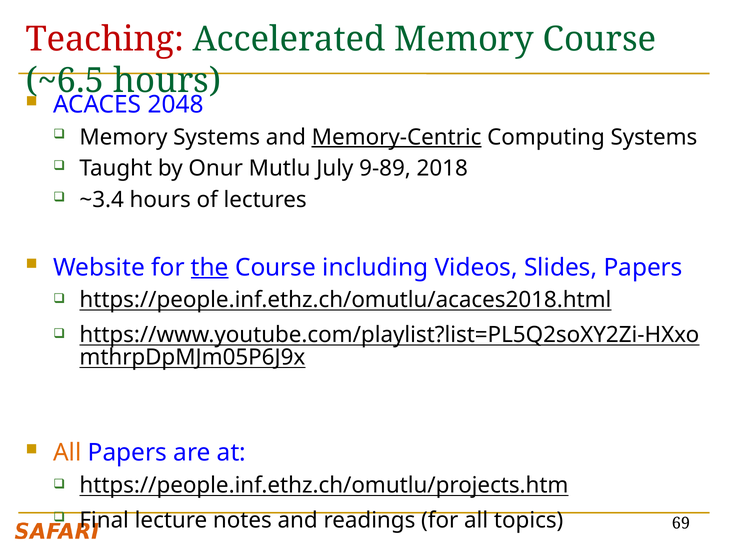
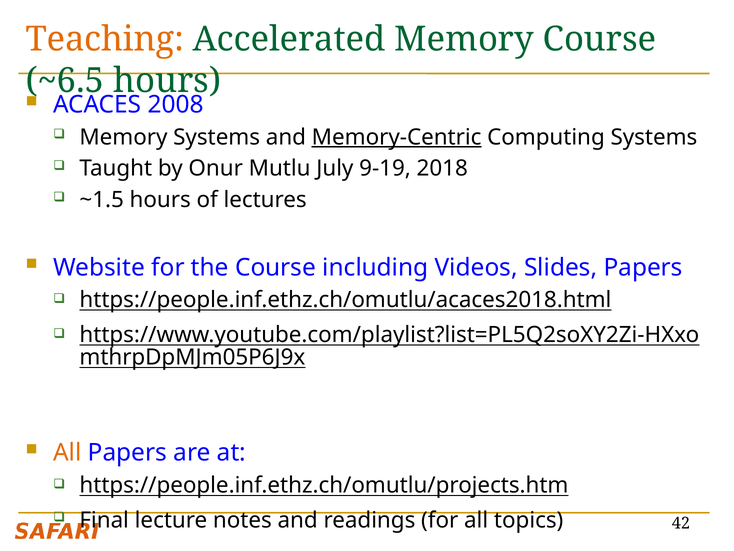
Teaching colour: red -> orange
2048: 2048 -> 2008
9-89: 9-89 -> 9-19
~3.4: ~3.4 -> ~1.5
the underline: present -> none
69: 69 -> 42
